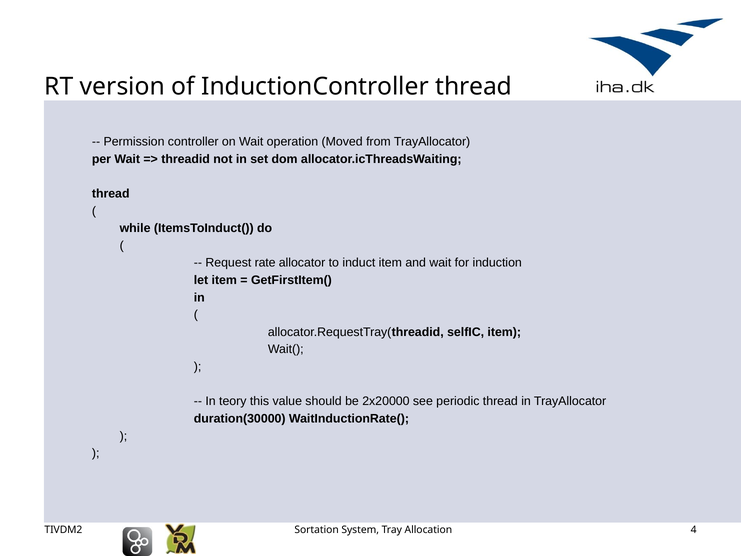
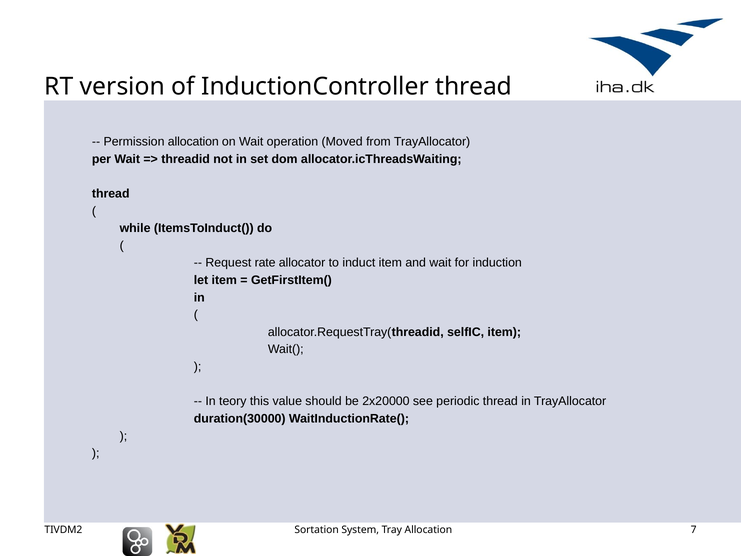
Permission controller: controller -> allocation
4: 4 -> 7
